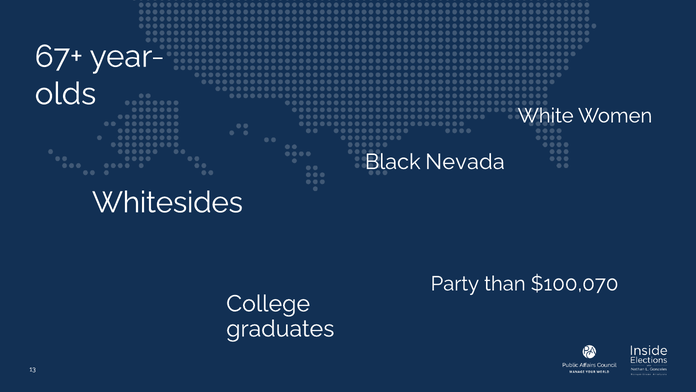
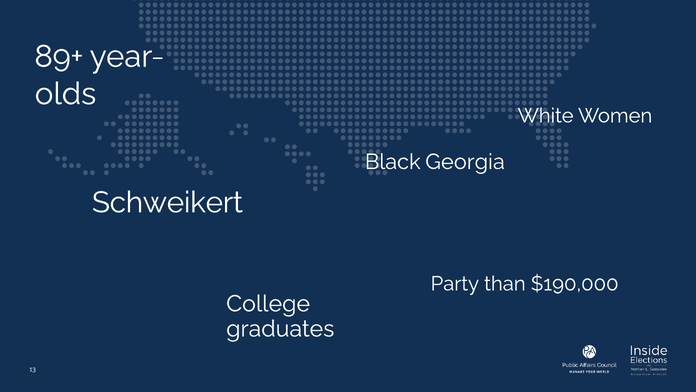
67+: 67+ -> 89+
Nevada: Nevada -> Georgia
Whitesides: Whitesides -> Schweikert
$100,070: $100,070 -> $190,000
